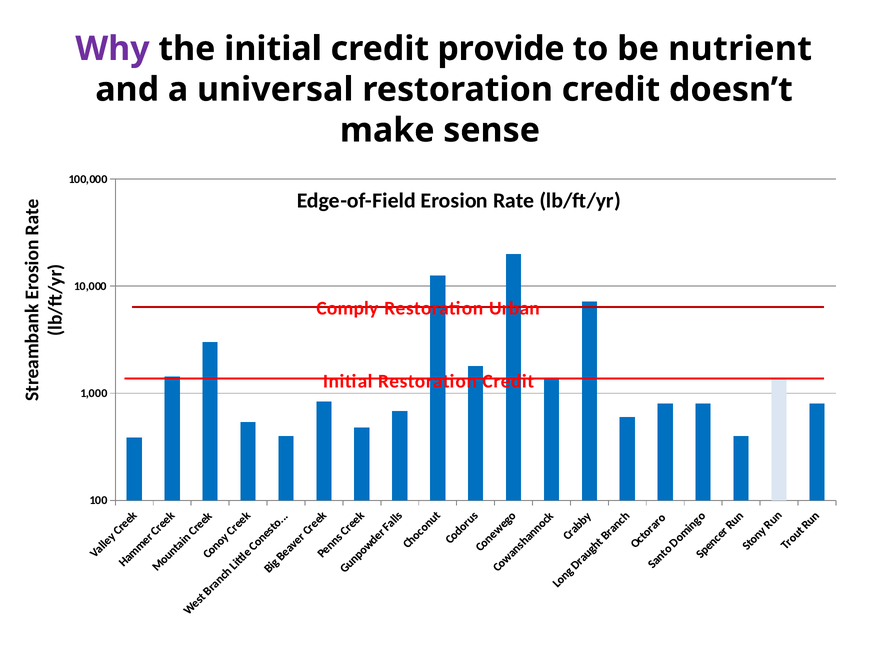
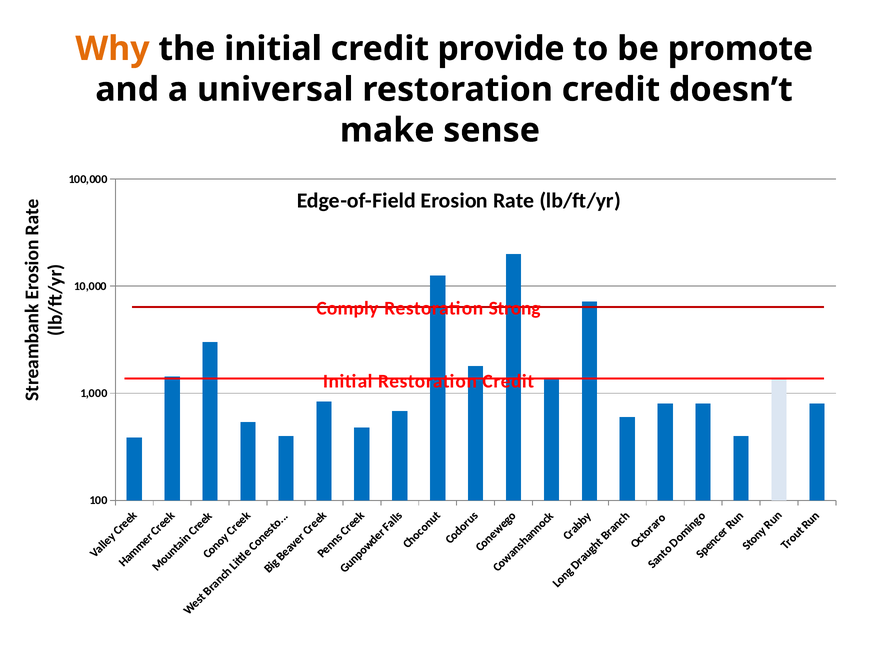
Why colour: purple -> orange
nutrient: nutrient -> promote
Urban: Urban -> Strong
